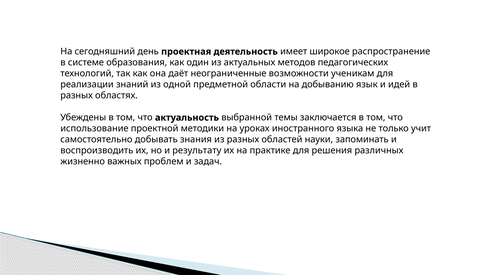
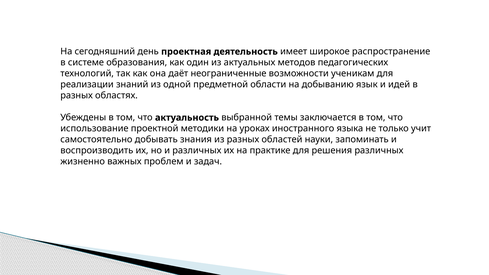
и результату: результату -> различных
